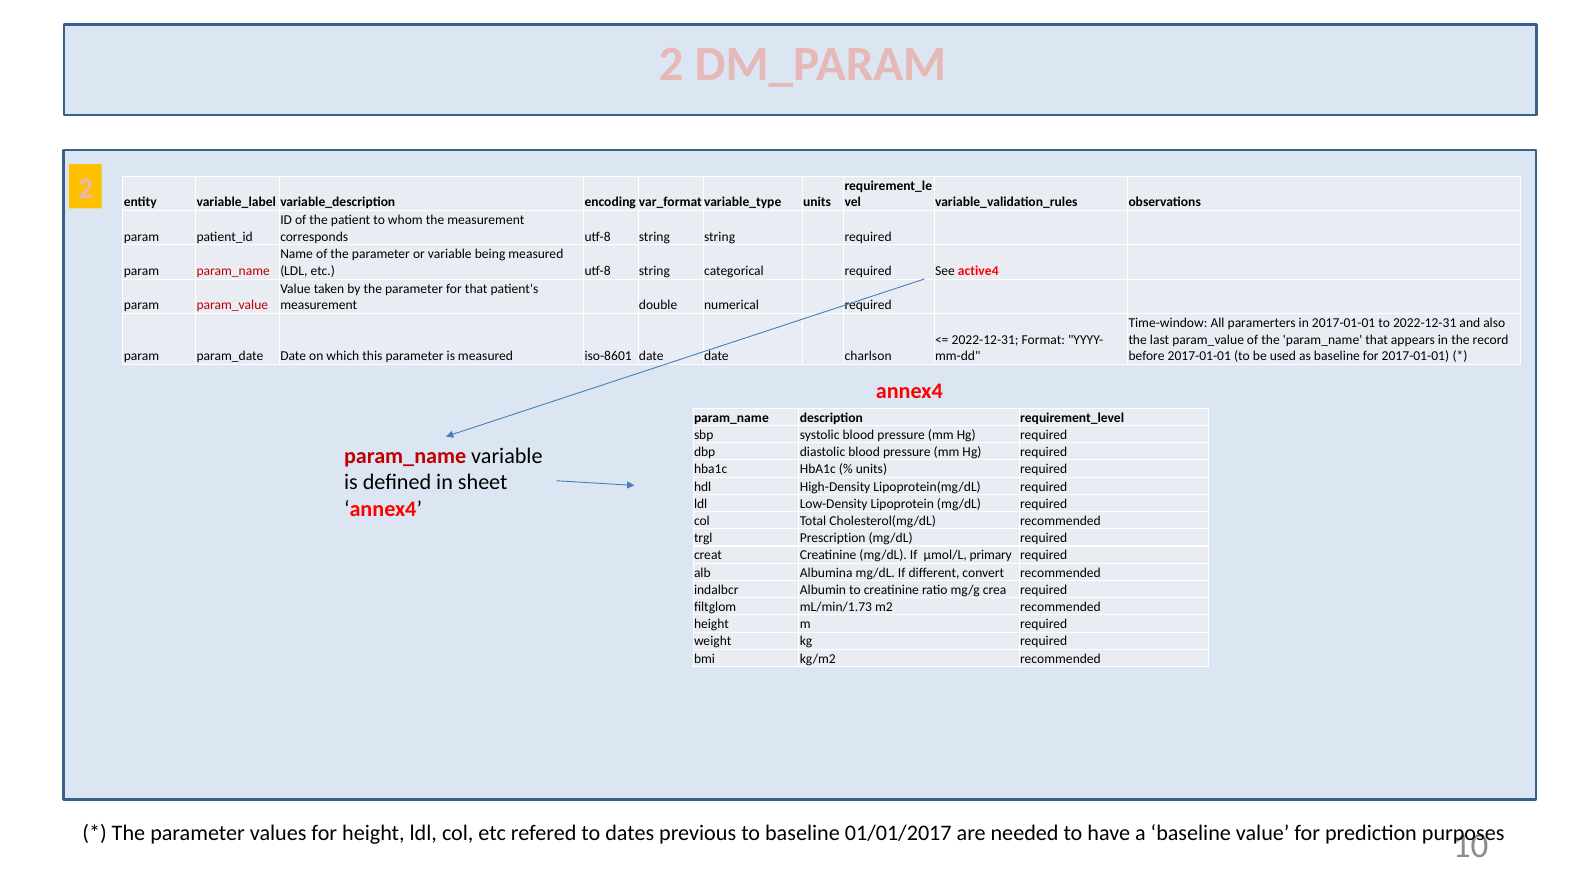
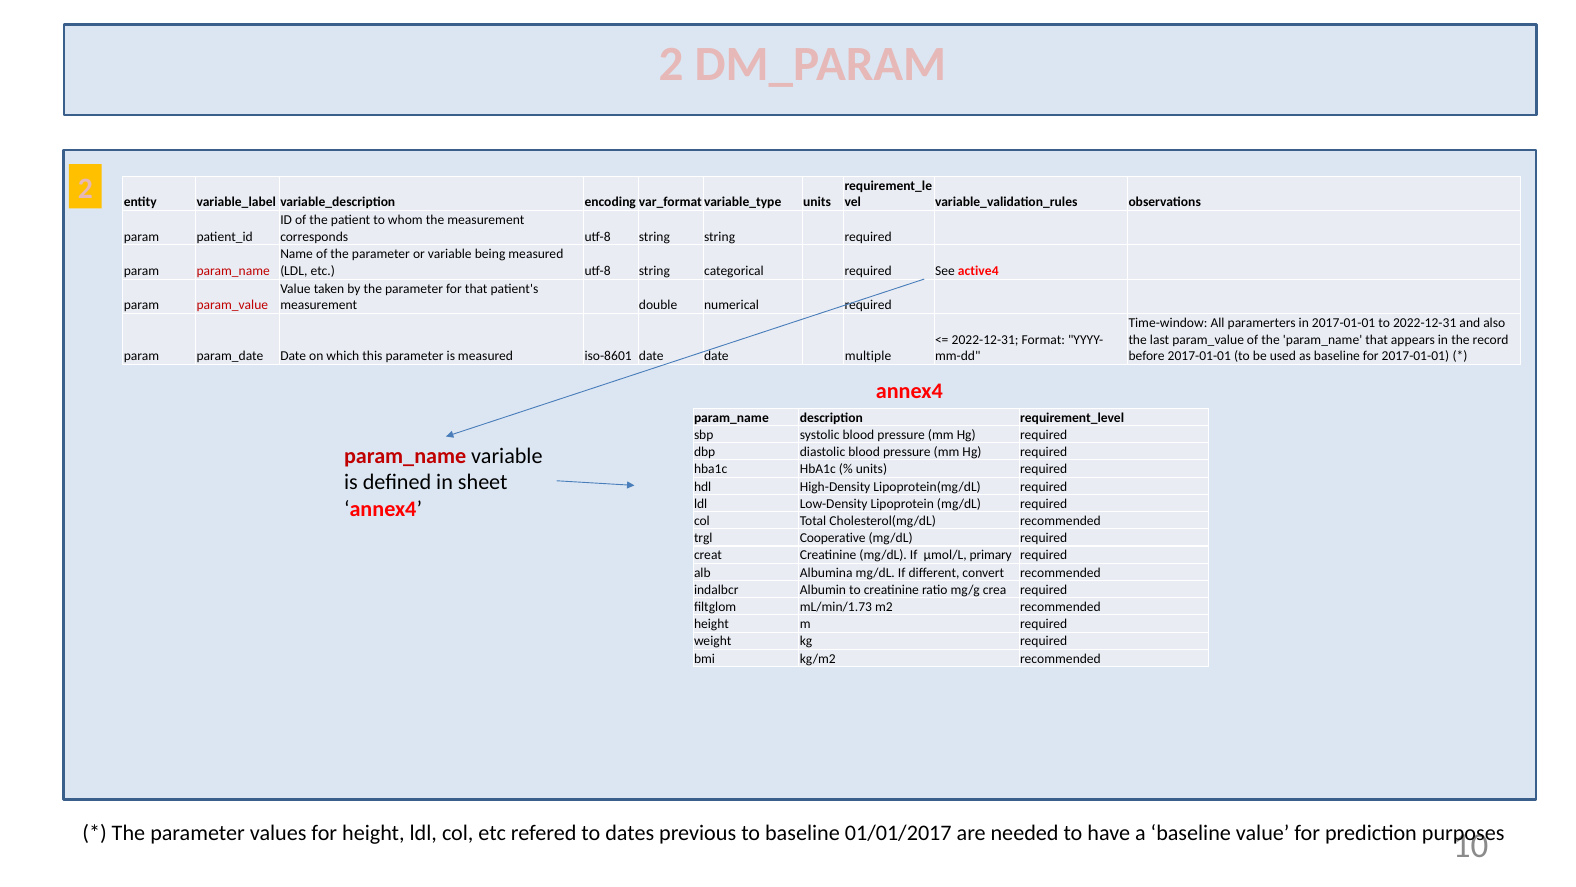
charlson: charlson -> multiple
Prescription: Prescription -> Cooperative
